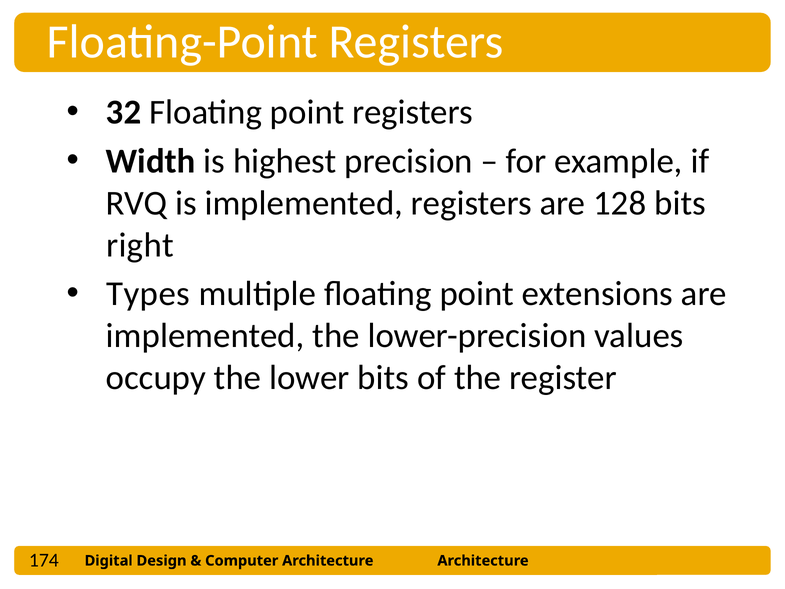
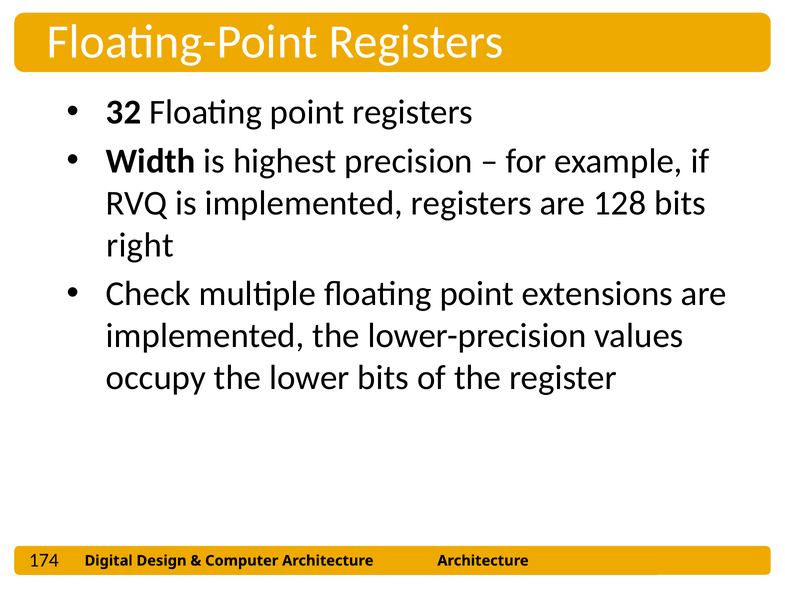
Types: Types -> Check
